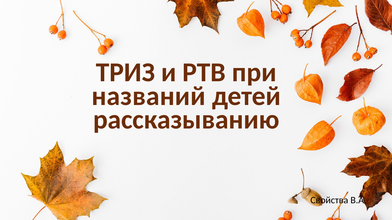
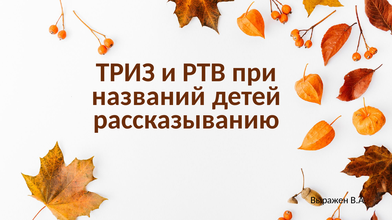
Свойства: Свойства -> Выражен
